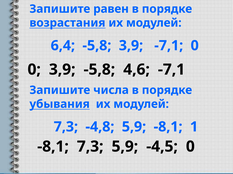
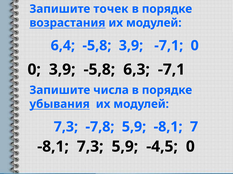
равен: равен -> точек
4,6: 4,6 -> 6,3
-4,8: -4,8 -> -7,8
1: 1 -> 7
